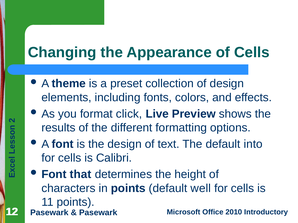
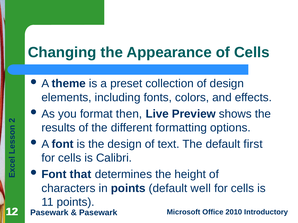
click: click -> then
into: into -> first
